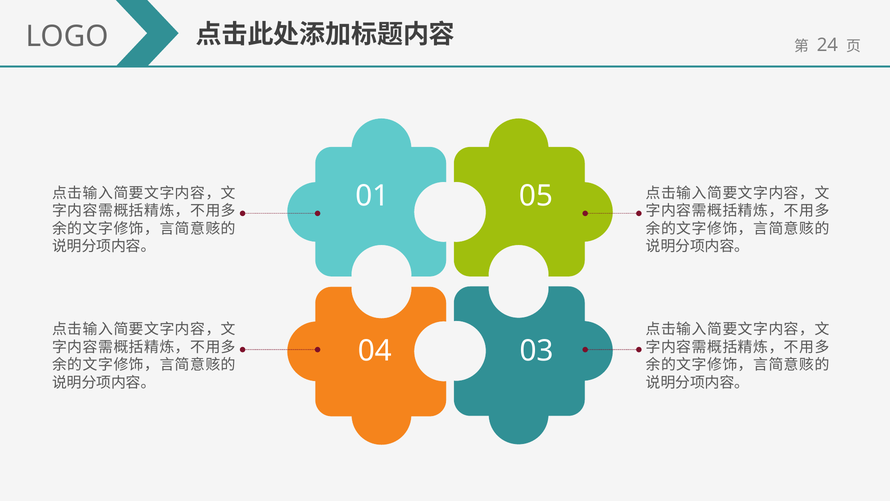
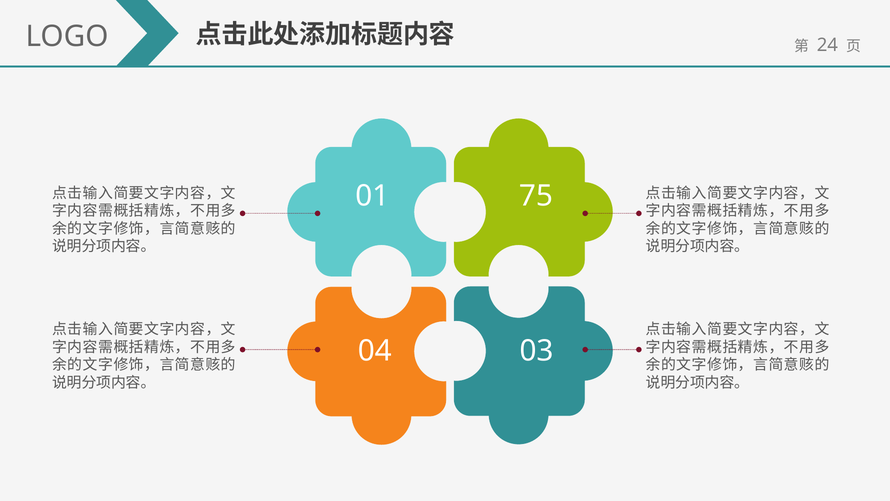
05: 05 -> 75
